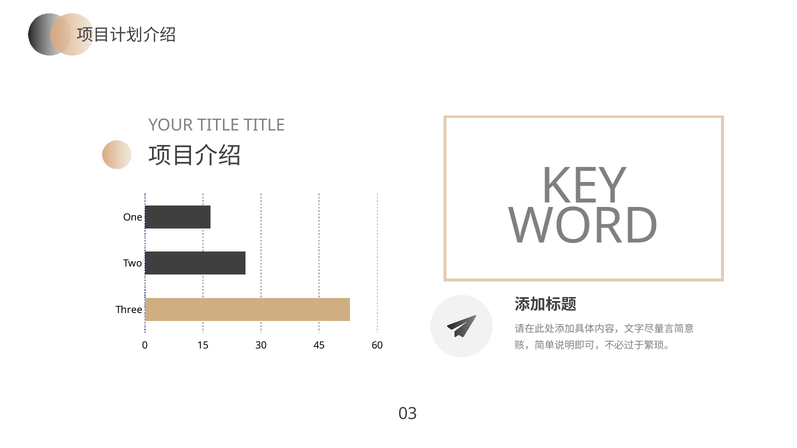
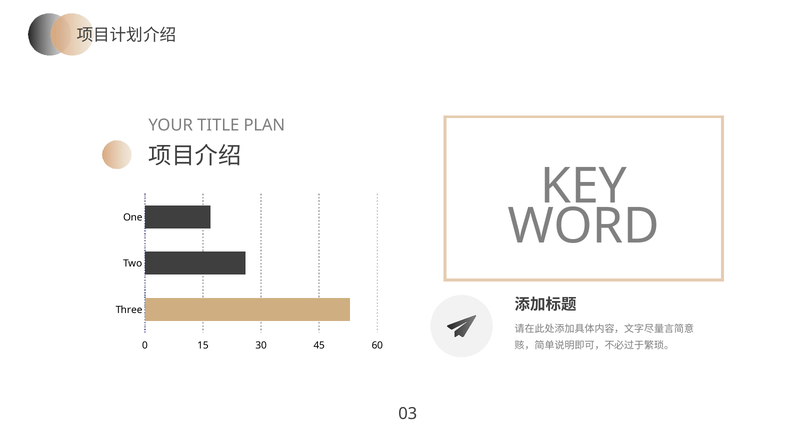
TITLE TITLE: TITLE -> PLAN
